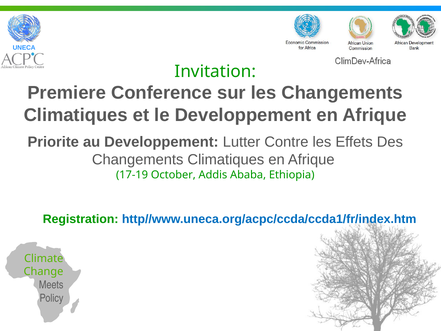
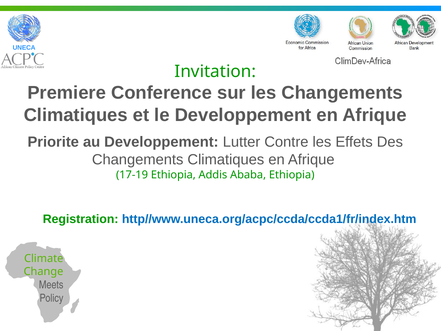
17-19 October: October -> Ethiopia
